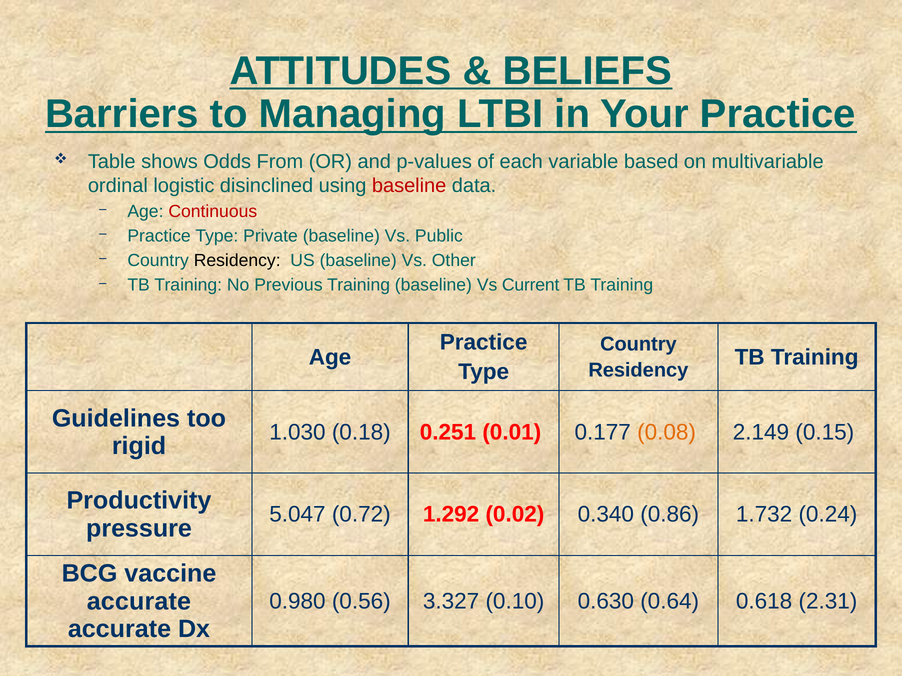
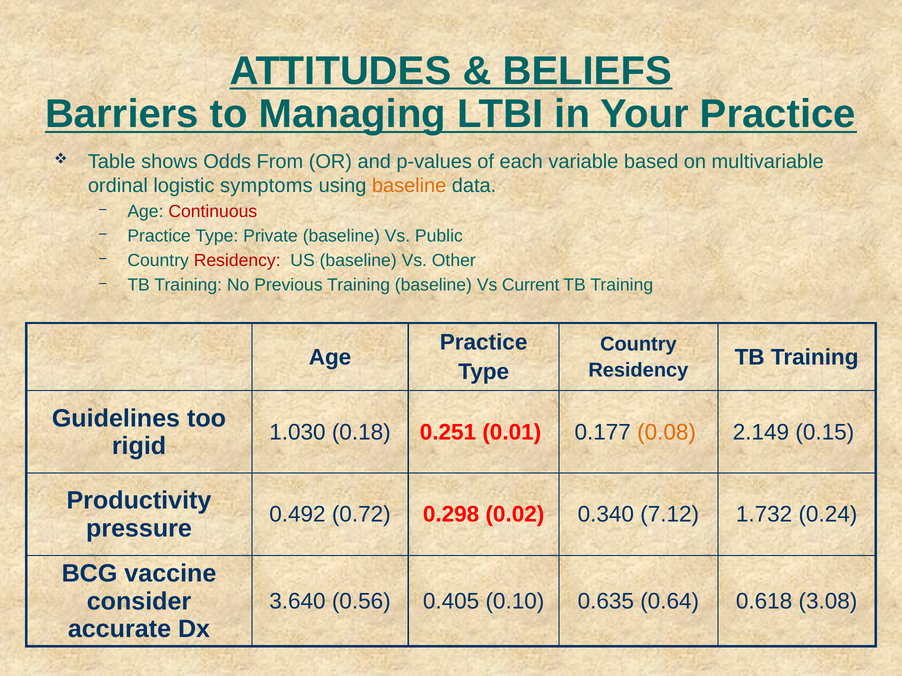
disinclined: disinclined -> symptoms
baseline at (409, 186) colour: red -> orange
Residency at (237, 261) colour: black -> red
5.047: 5.047 -> 0.492
1.292: 1.292 -> 0.298
0.86: 0.86 -> 7.12
accurate at (139, 602): accurate -> consider
0.980: 0.980 -> 3.640
3.327: 3.327 -> 0.405
0.630: 0.630 -> 0.635
2.31: 2.31 -> 3.08
